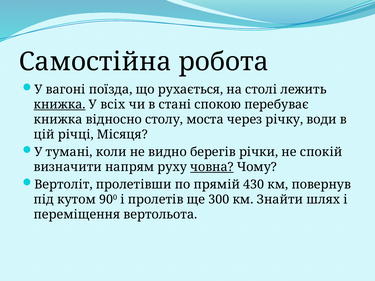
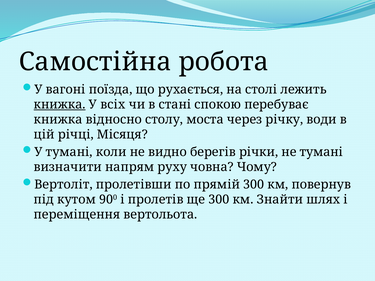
не спокій: спокій -> тумані
човна underline: present -> none
прямій 430: 430 -> 300
